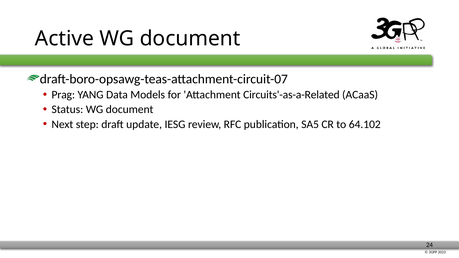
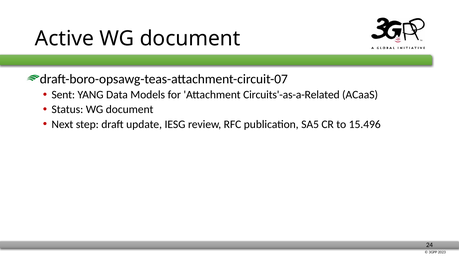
Prag: Prag -> Sent
64.102: 64.102 -> 15.496
